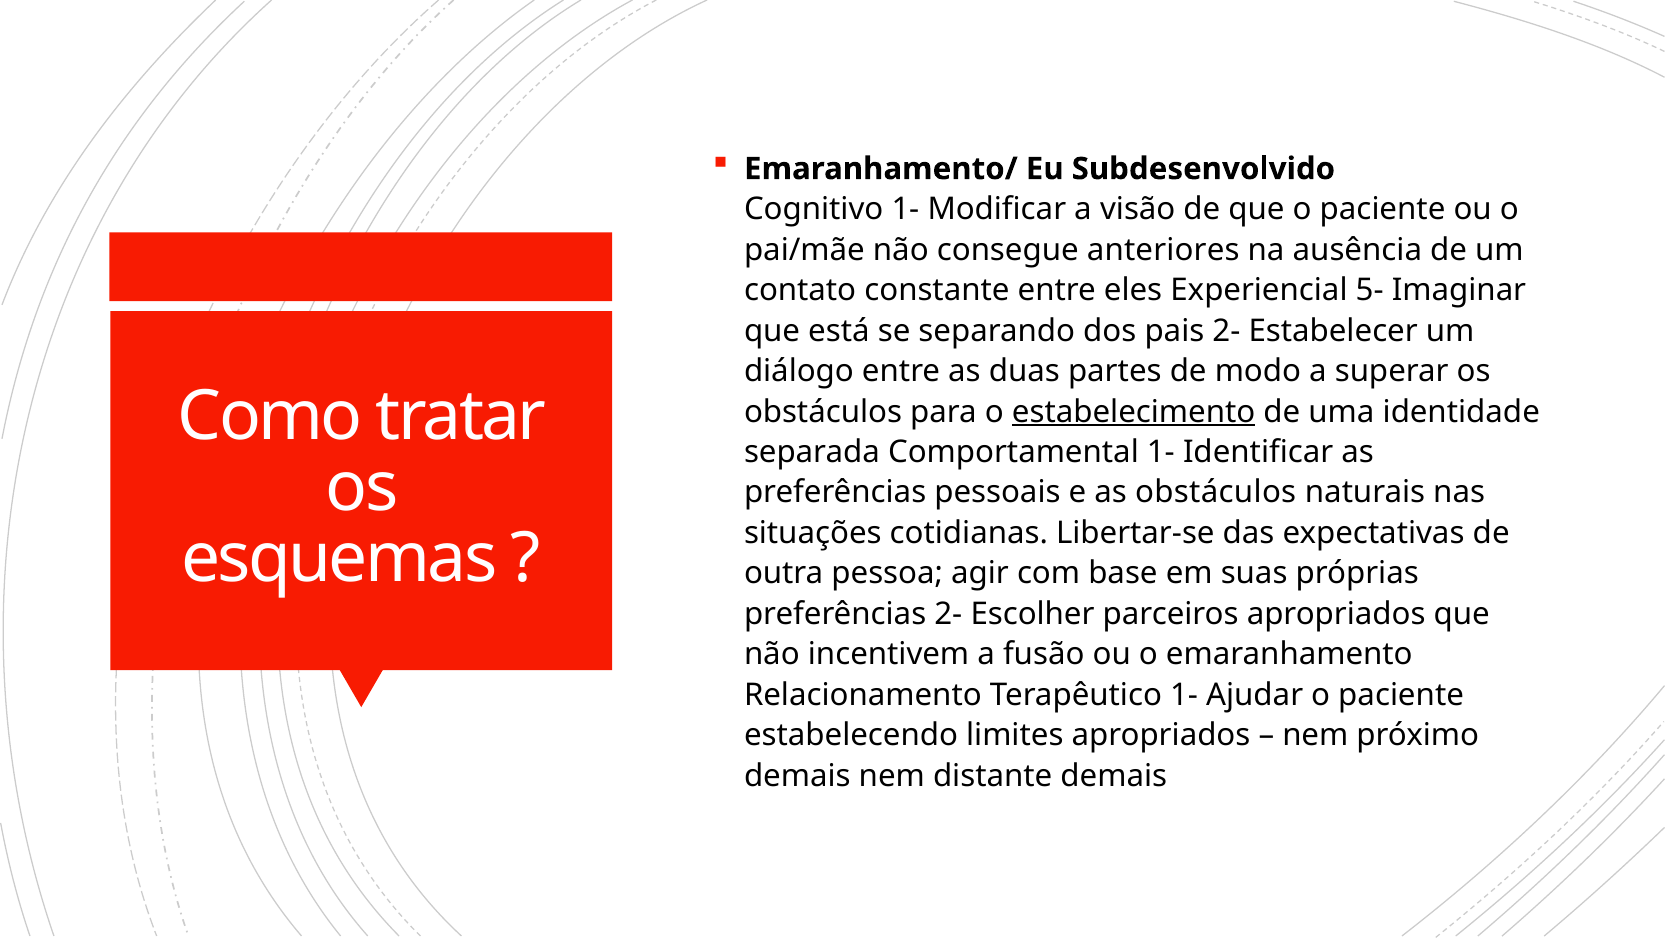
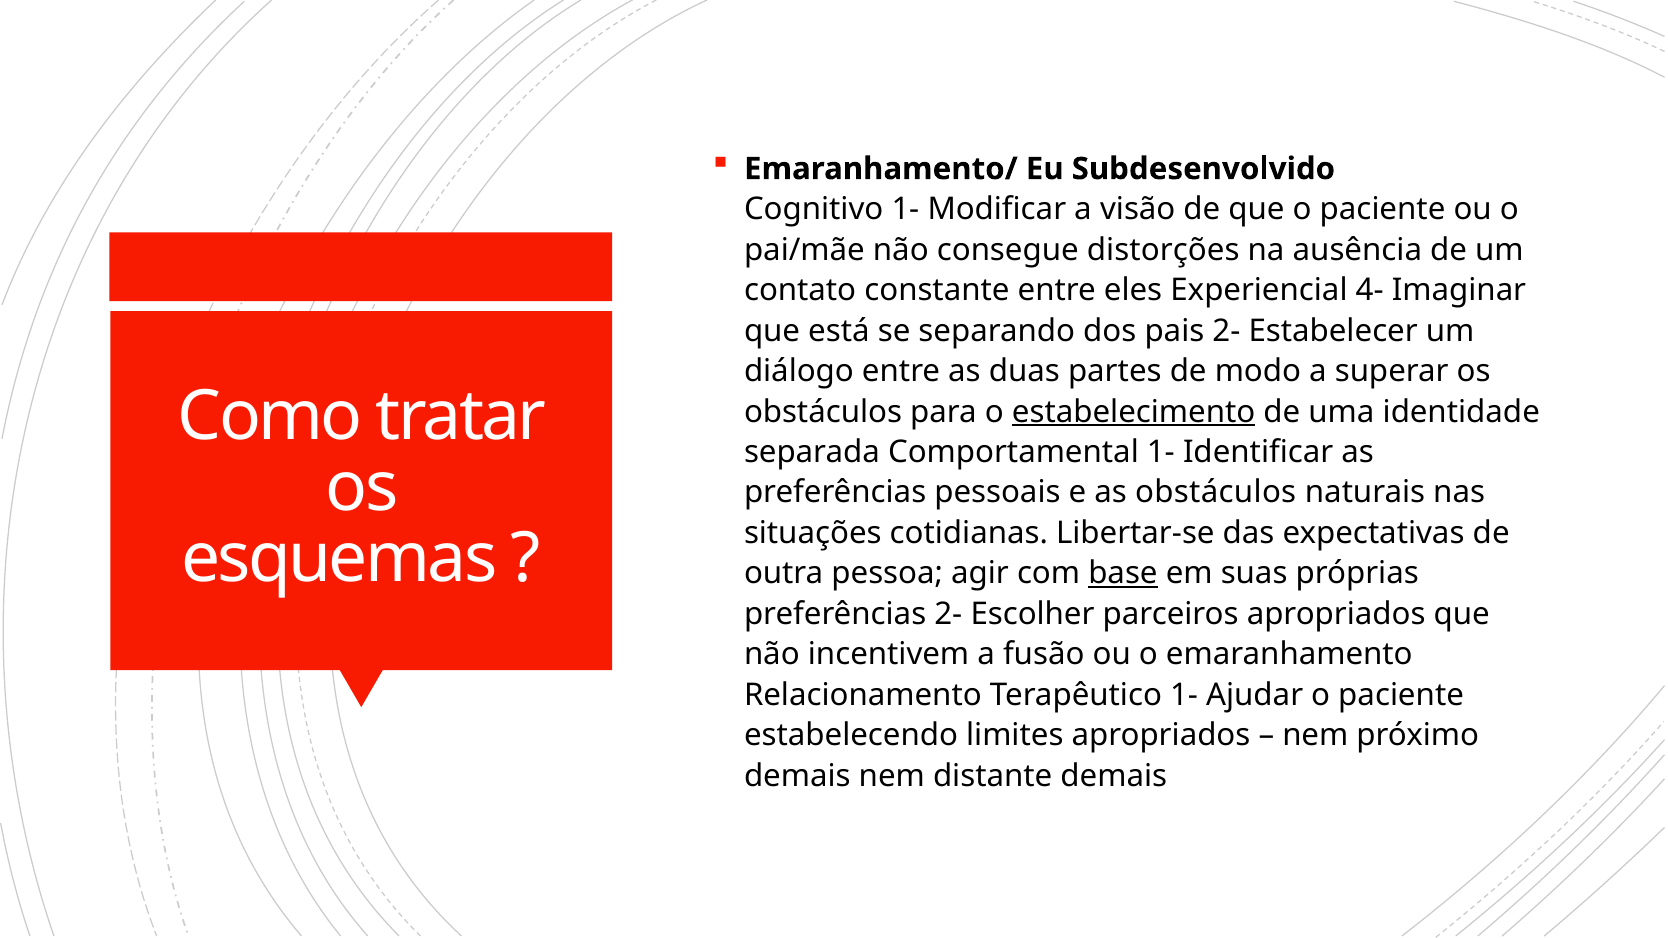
anteriores: anteriores -> distorções
5-: 5- -> 4-
base underline: none -> present
